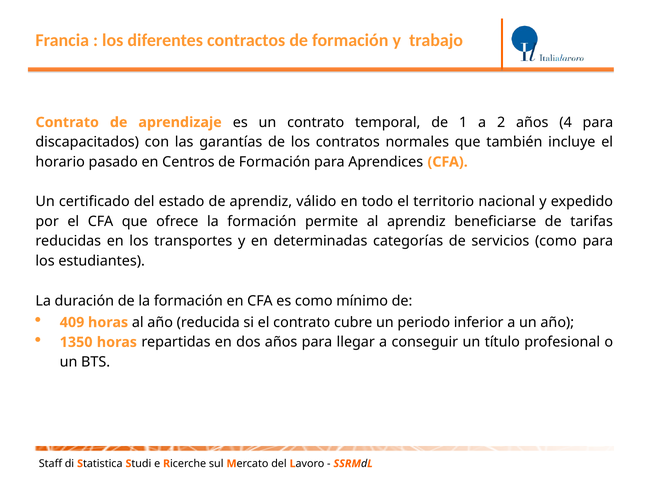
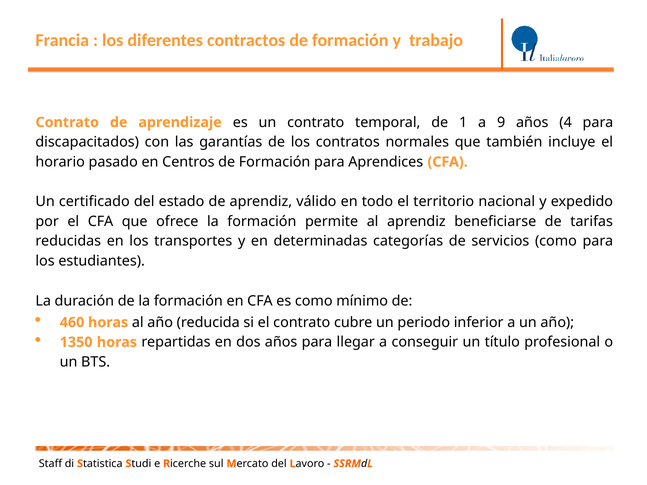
2: 2 -> 9
409: 409 -> 460
